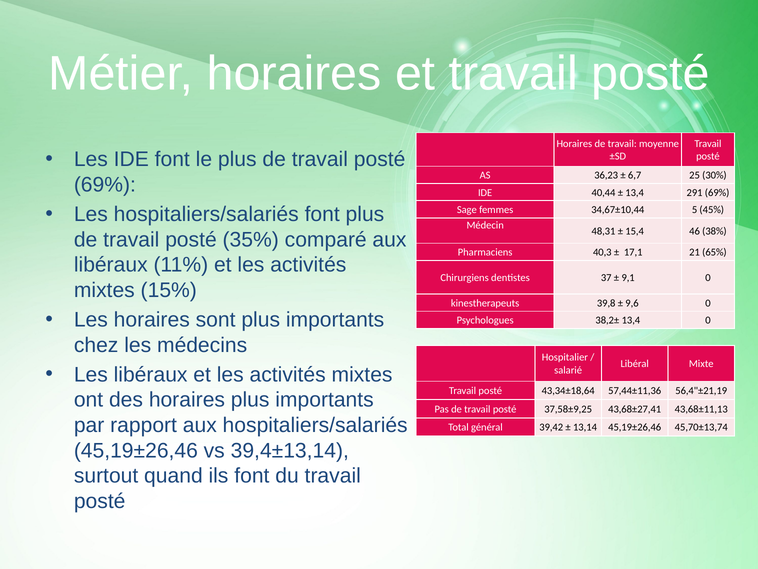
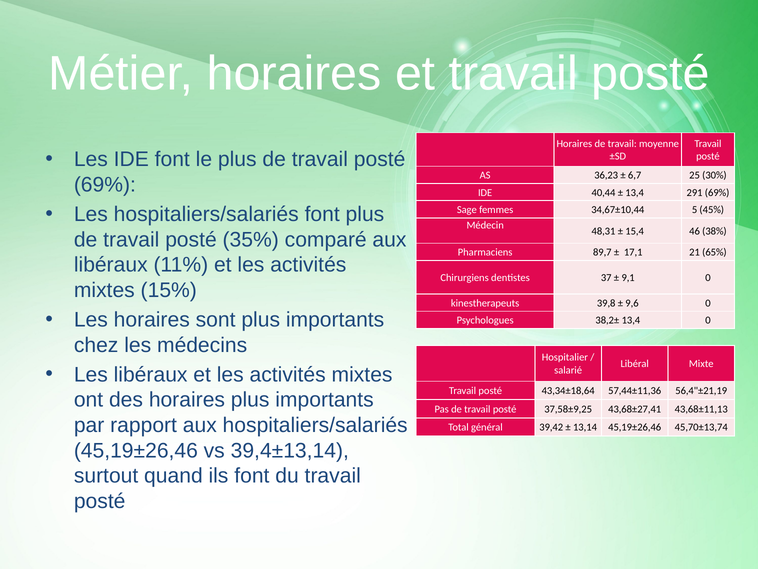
40,3: 40,3 -> 89,7
